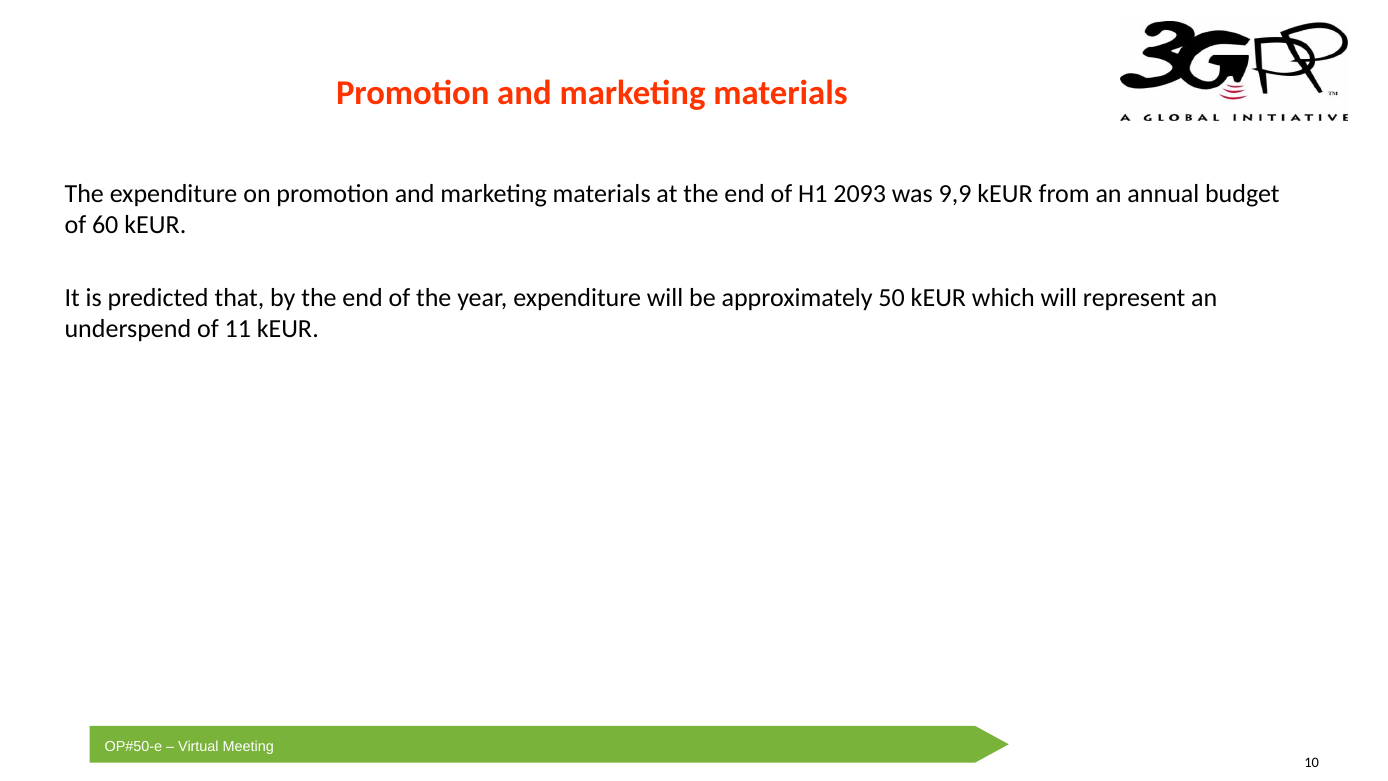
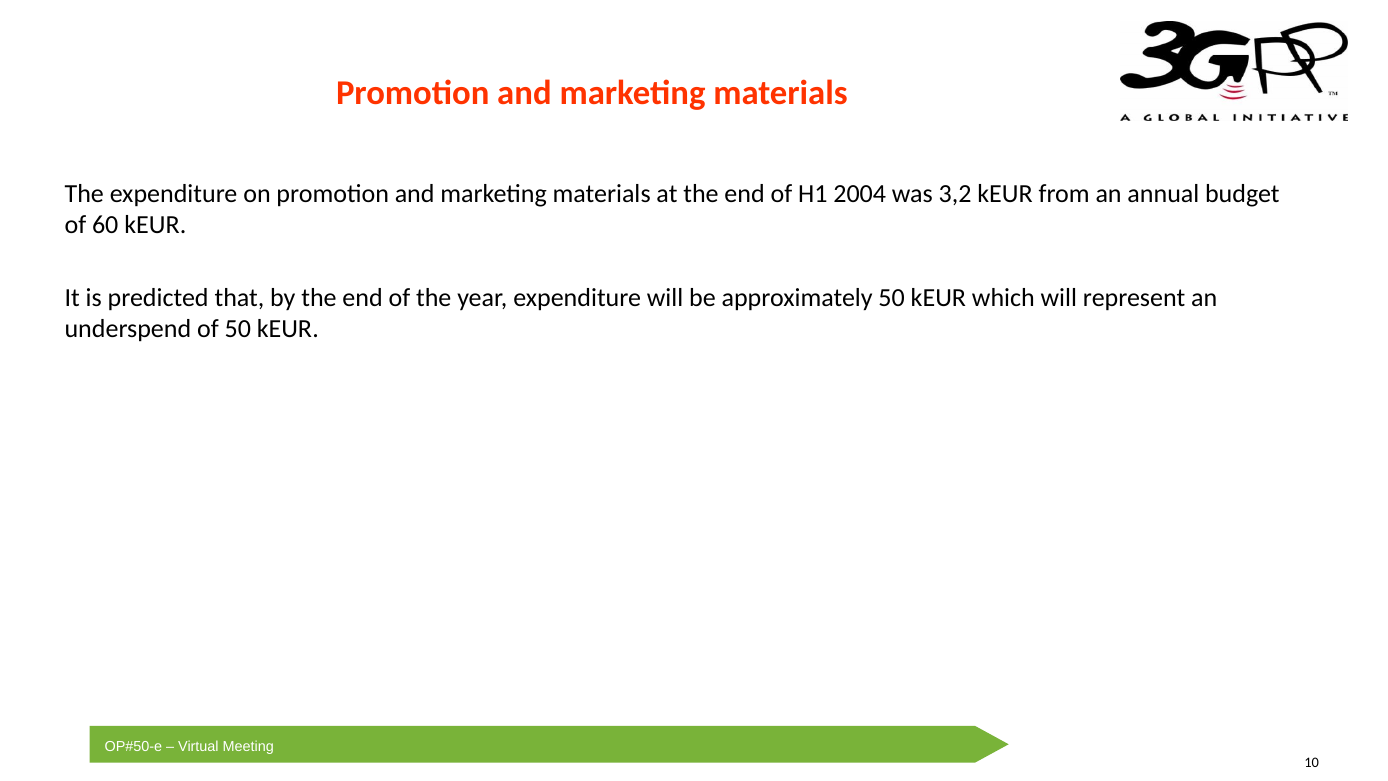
2093: 2093 -> 2004
9,9: 9,9 -> 3,2
of 11: 11 -> 50
